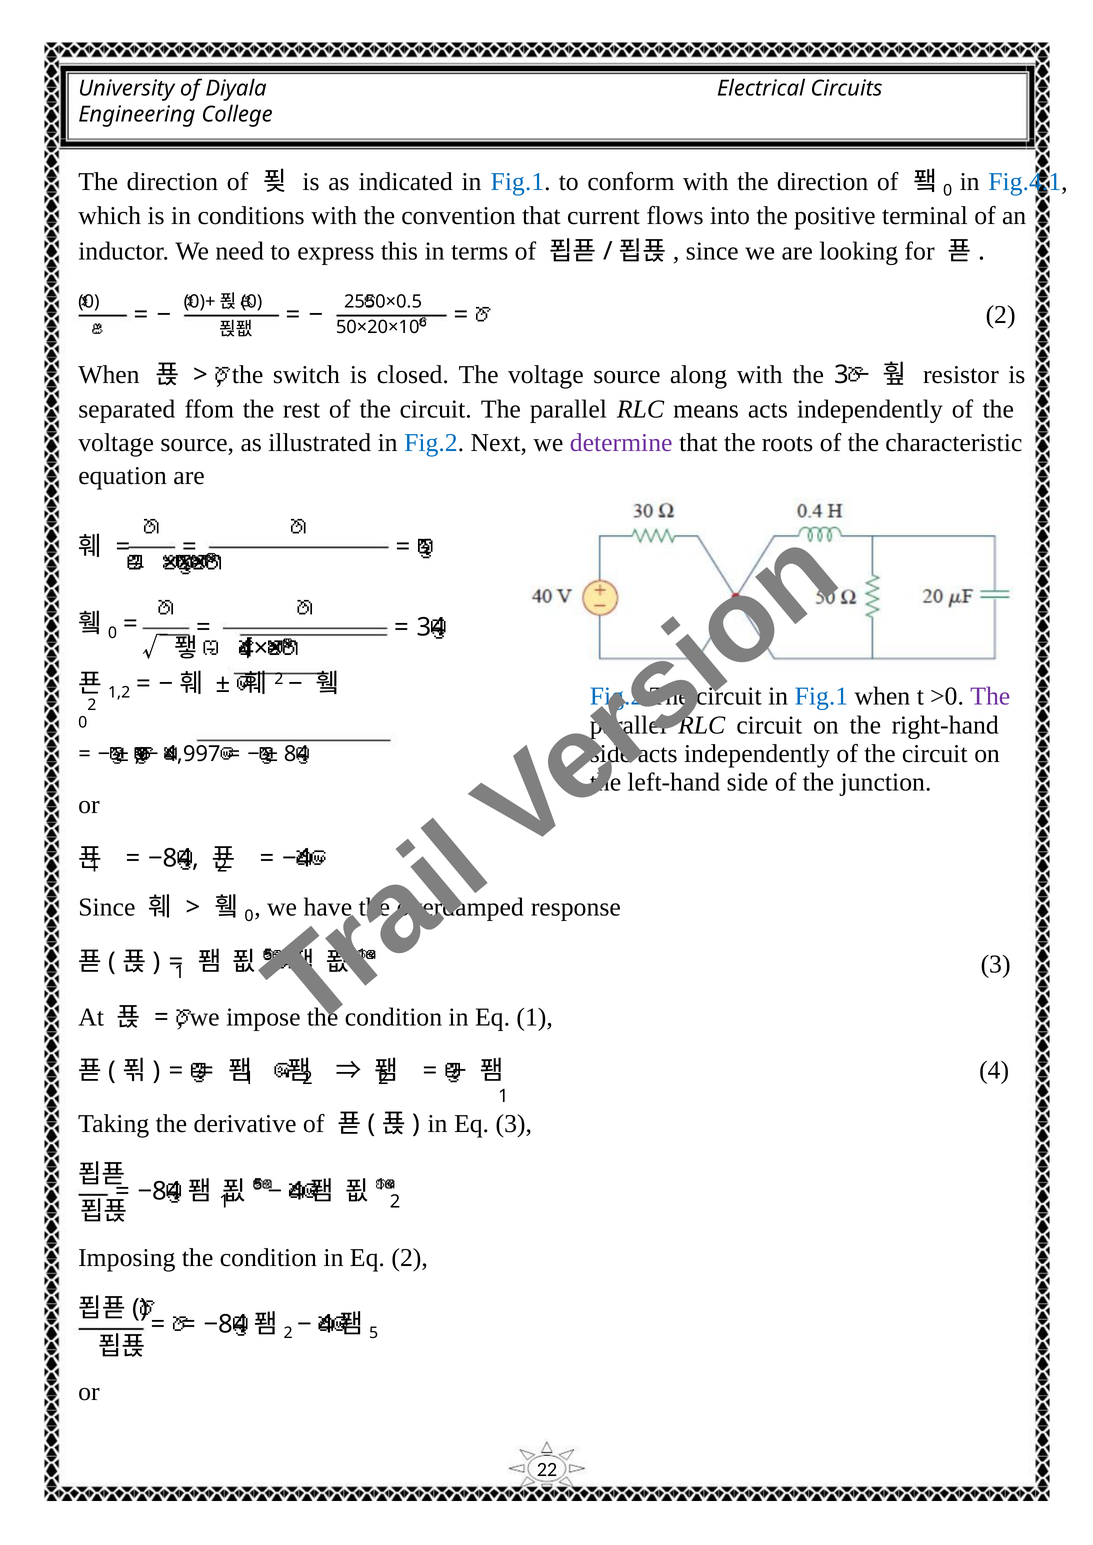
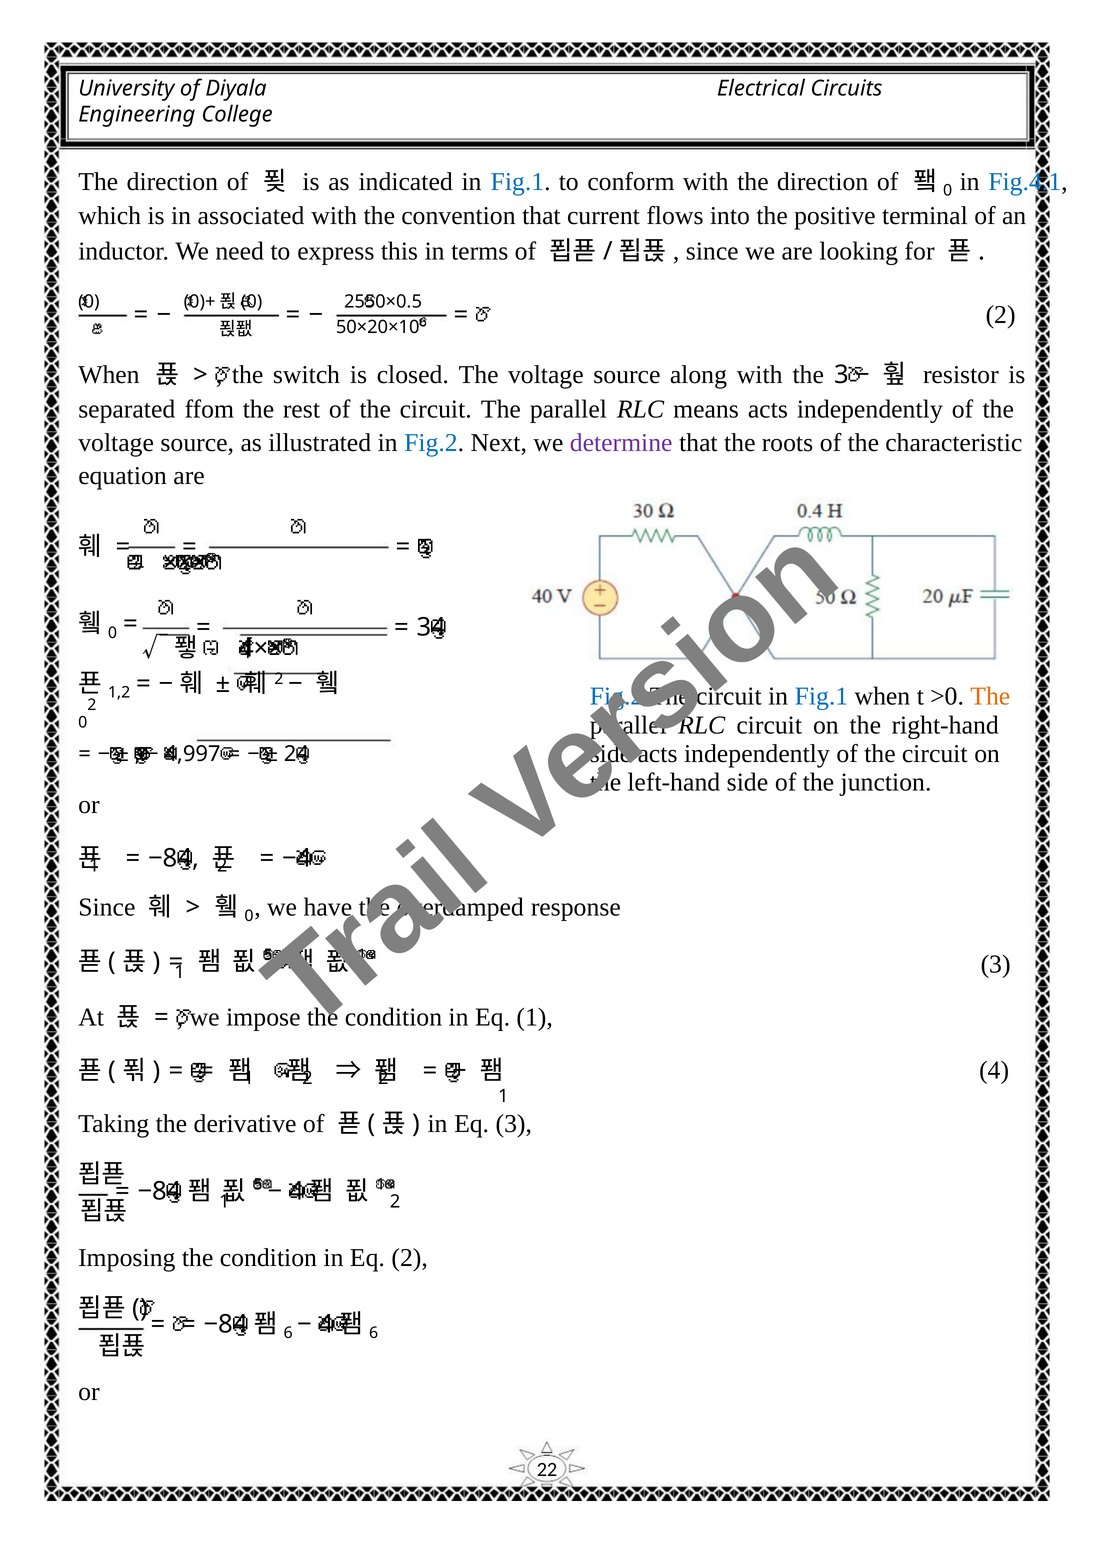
conditions: conditions -> associated
The at (990, 696) colour: purple -> orange
8 at (290, 754): 8 -> 2
2 at (288, 1333): 2 -> 6
5 at (374, 1333): 5 -> 6
